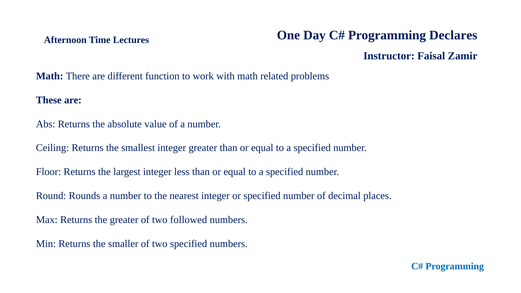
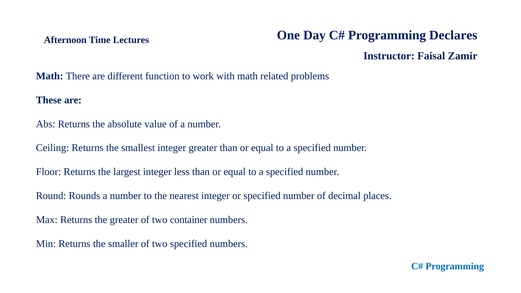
followed: followed -> container
